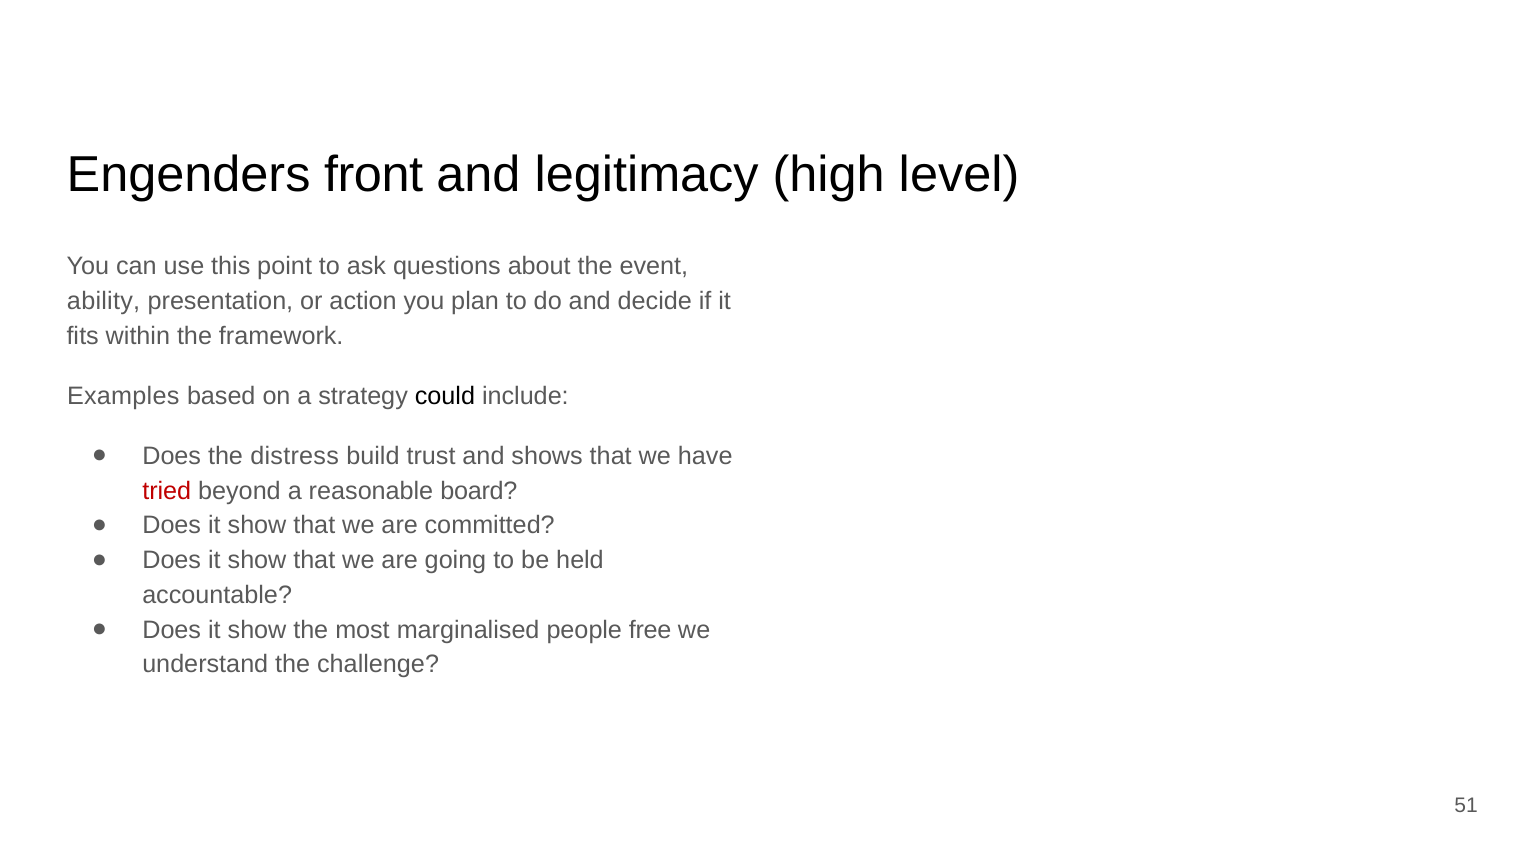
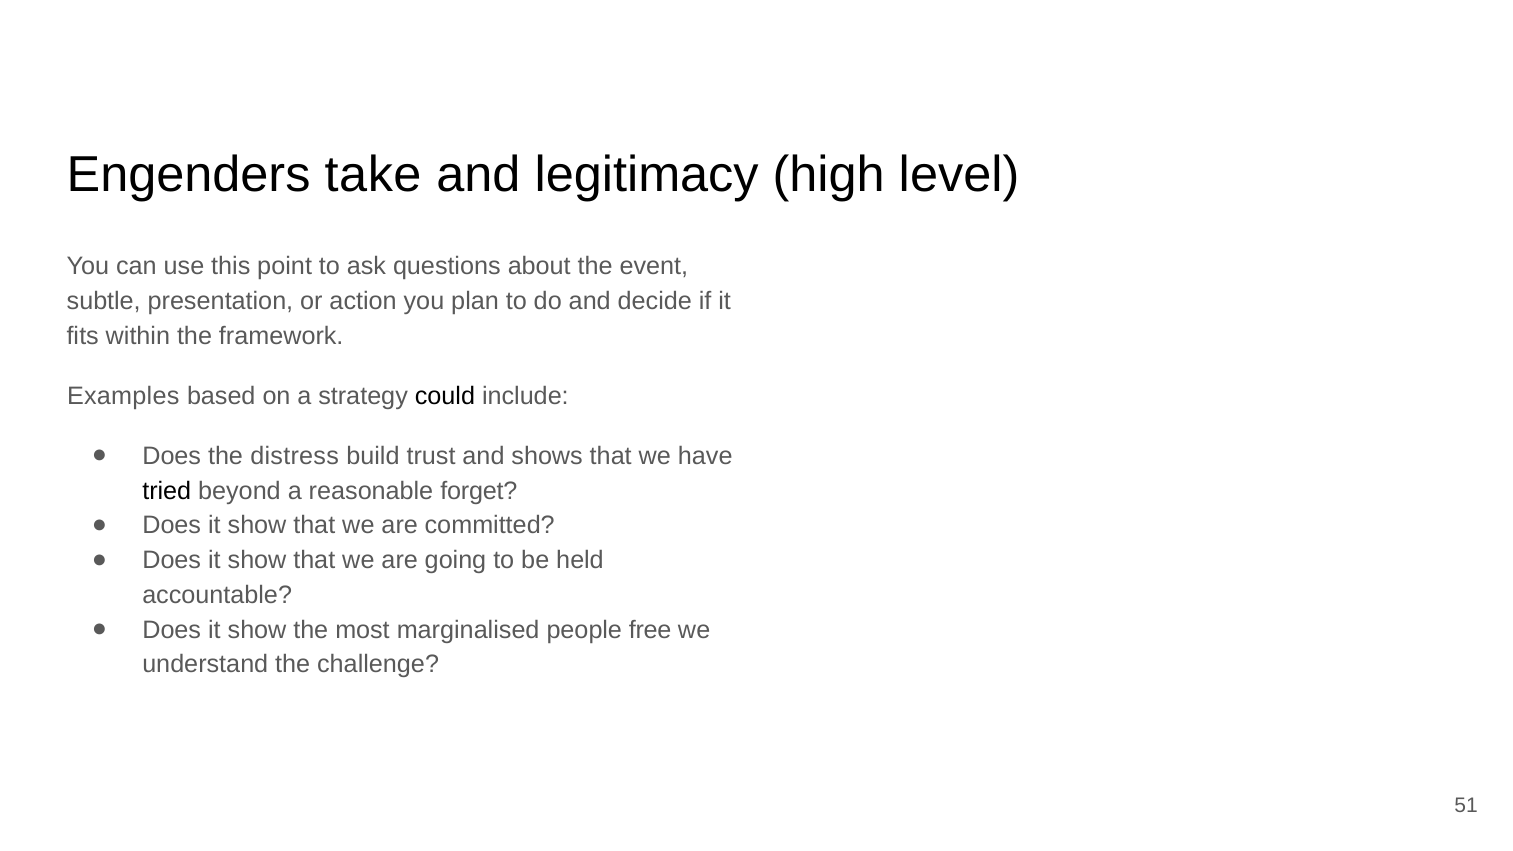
front: front -> take
ability: ability -> subtle
tried colour: red -> black
board: board -> forget
